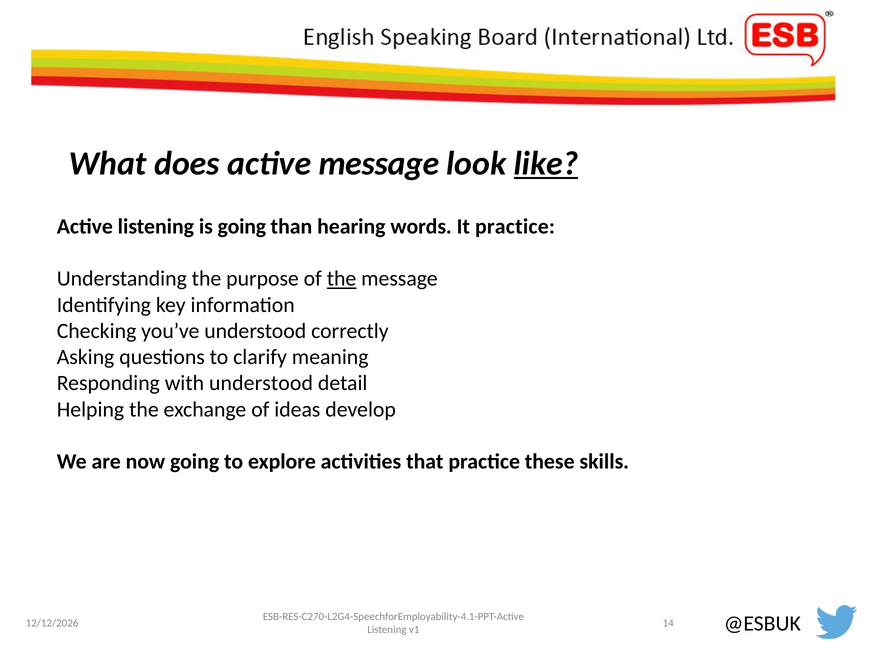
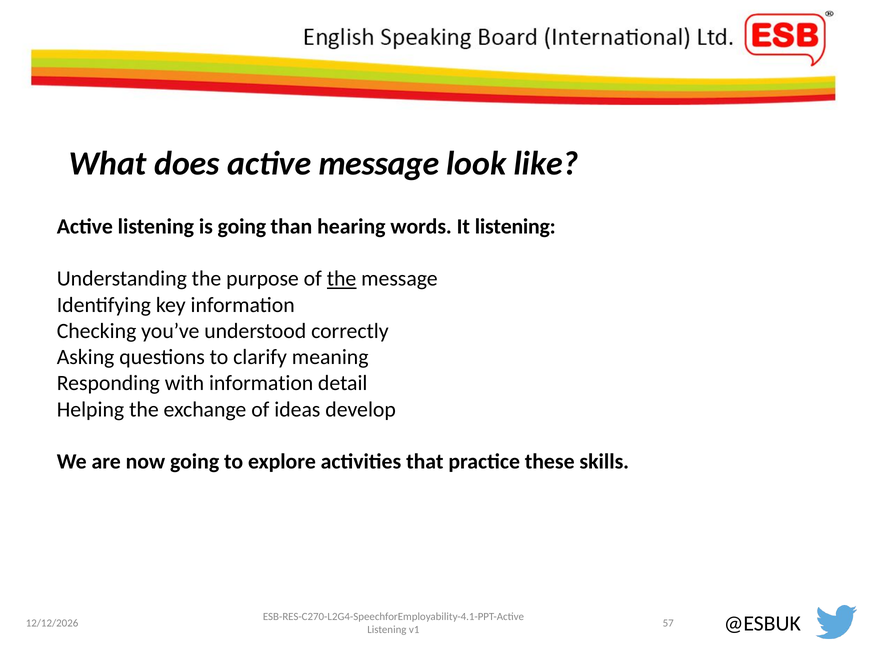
like underline: present -> none
It practice: practice -> listening
with understood: understood -> information
14: 14 -> 57
